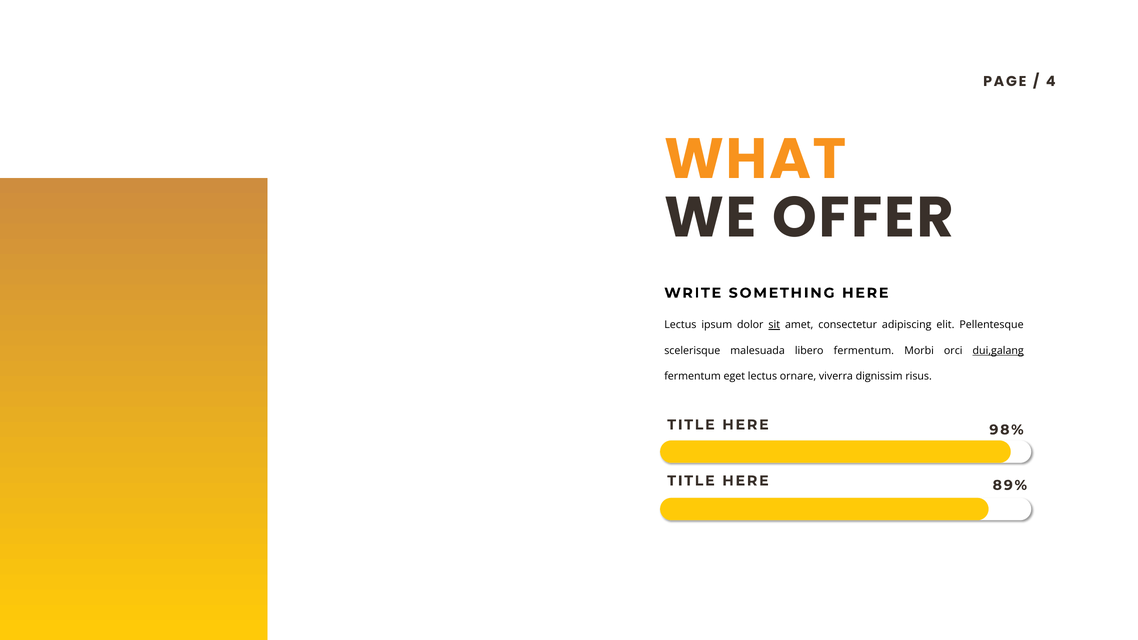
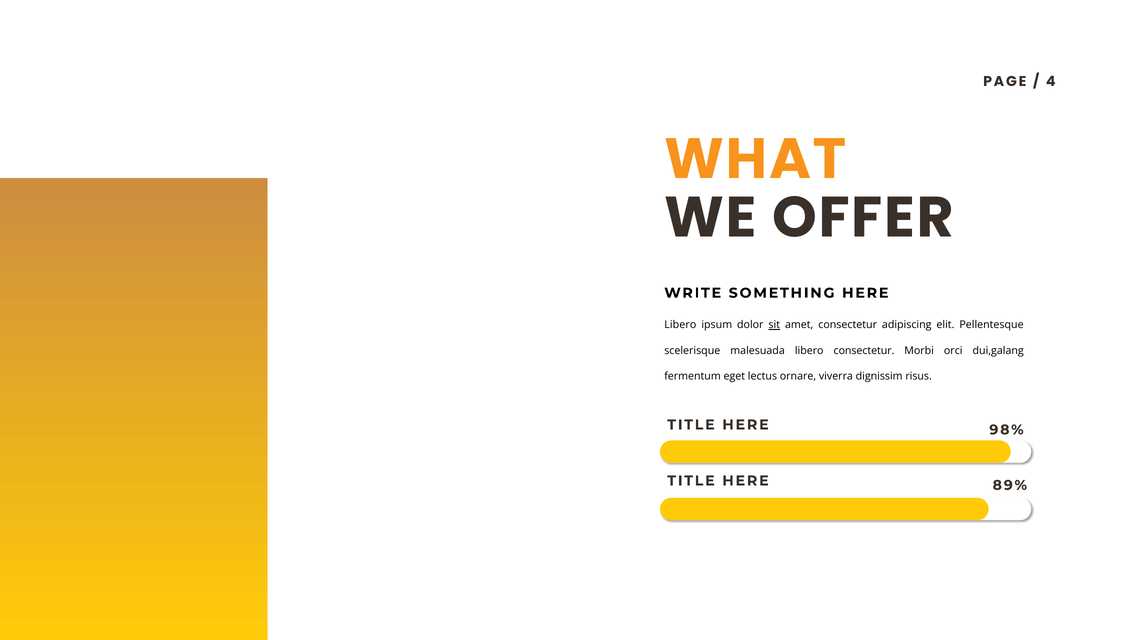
Lectus at (680, 325): Lectus -> Libero
libero fermentum: fermentum -> consectetur
dui,galang underline: present -> none
